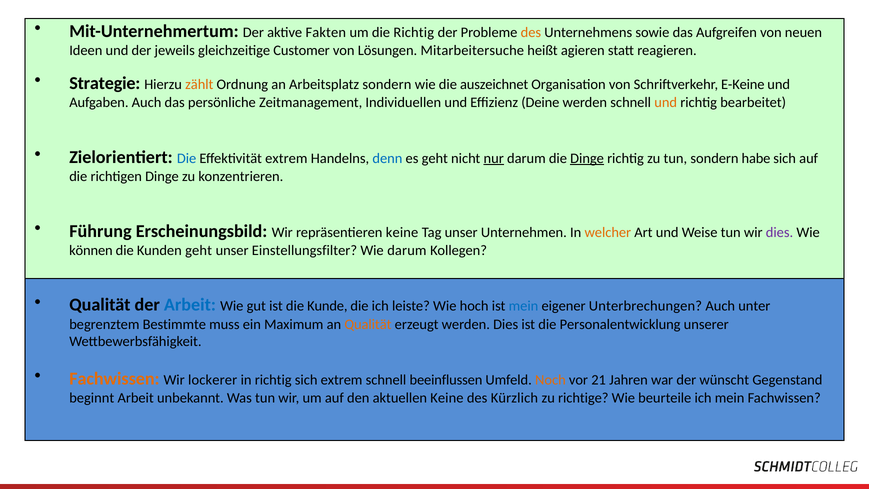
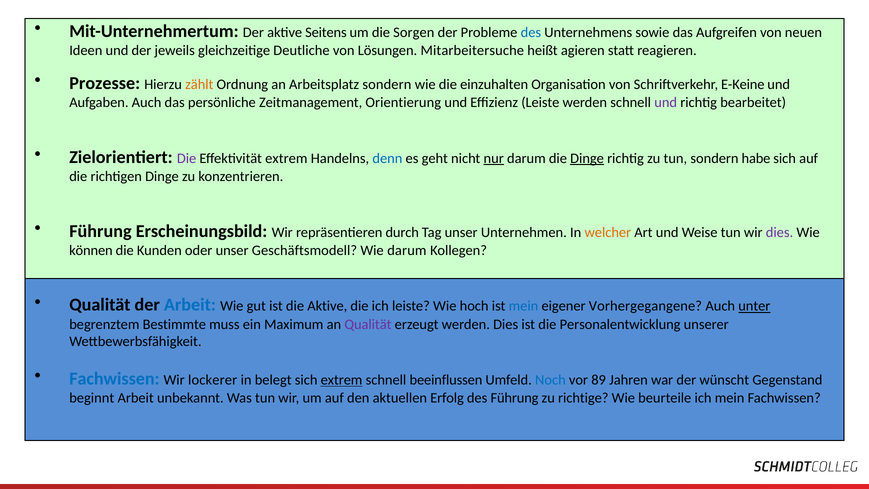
Fakten: Fakten -> Seitens
die Richtig: Richtig -> Sorgen
des at (531, 32) colour: orange -> blue
Customer: Customer -> Deutliche
Strategie: Strategie -> Prozesse
auszeichnet: auszeichnet -> einzuhalten
Individuellen: Individuellen -> Orientierung
Effizienz Deine: Deine -> Leiste
und at (666, 103) colour: orange -> purple
Die at (187, 158) colour: blue -> purple
repräsentieren keine: keine -> durch
Kunden geht: geht -> oder
Einstellungsfilter: Einstellungsfilter -> Geschäftsmodell
die Kunde: Kunde -> Aktive
Unterbrechungen: Unterbrechungen -> Vorhergegangene
unter underline: none -> present
Qualität at (368, 324) colour: orange -> purple
Fachwissen at (114, 379) colour: orange -> blue
in richtig: richtig -> belegt
extrem at (342, 380) underline: none -> present
Noch colour: orange -> blue
21: 21 -> 89
aktuellen Keine: Keine -> Erfolg
des Kürzlich: Kürzlich -> Führung
